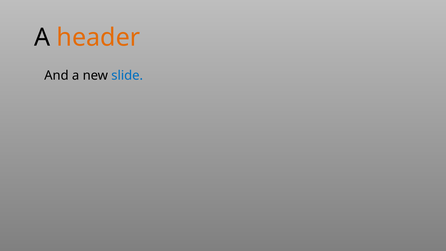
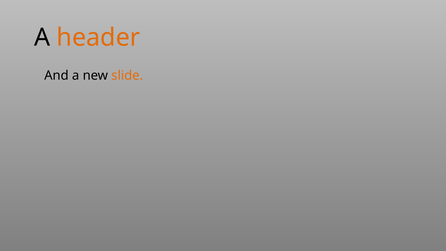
slide colour: blue -> orange
